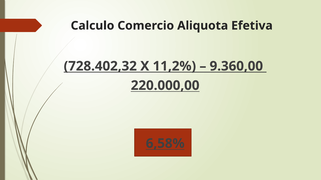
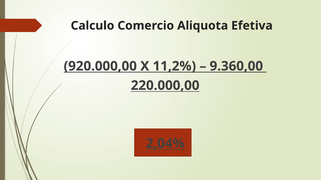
728.402,32: 728.402,32 -> 920.000,00
6,58%: 6,58% -> 2,04%
